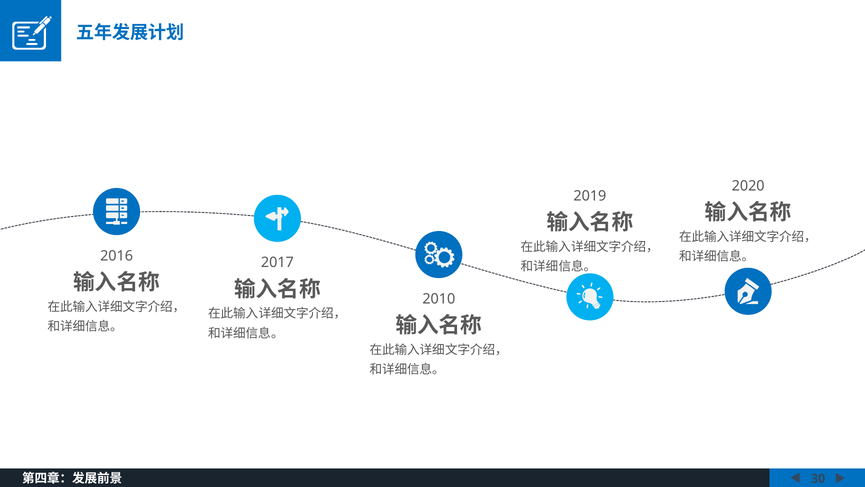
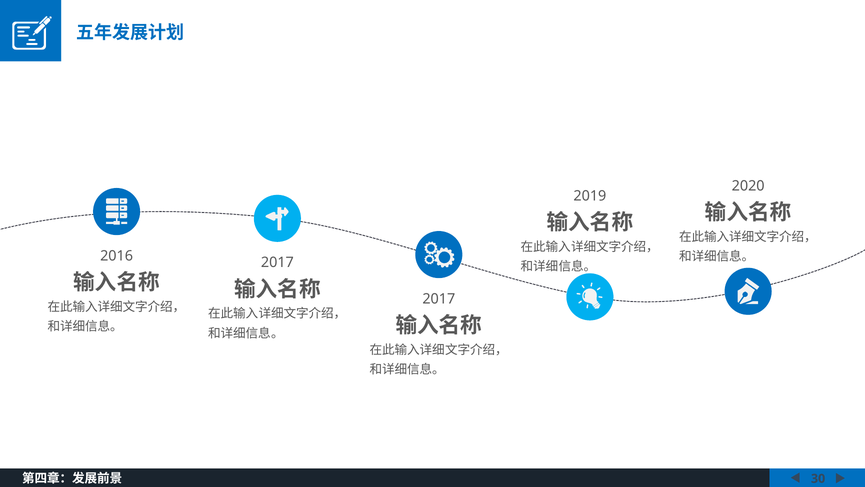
2010 at (439, 299): 2010 -> 2017
